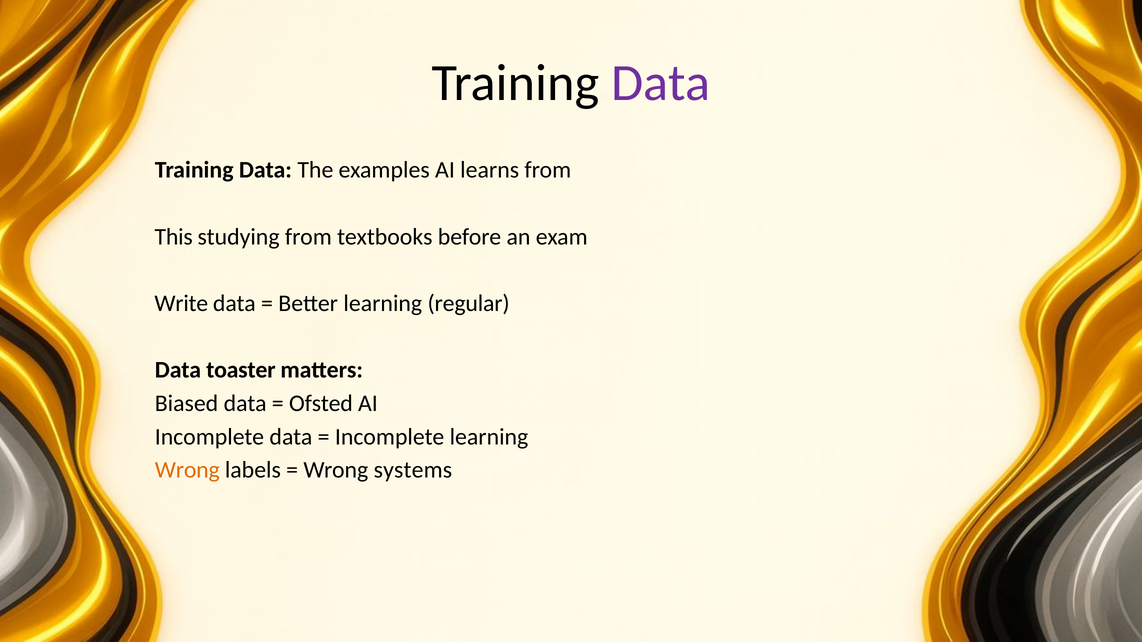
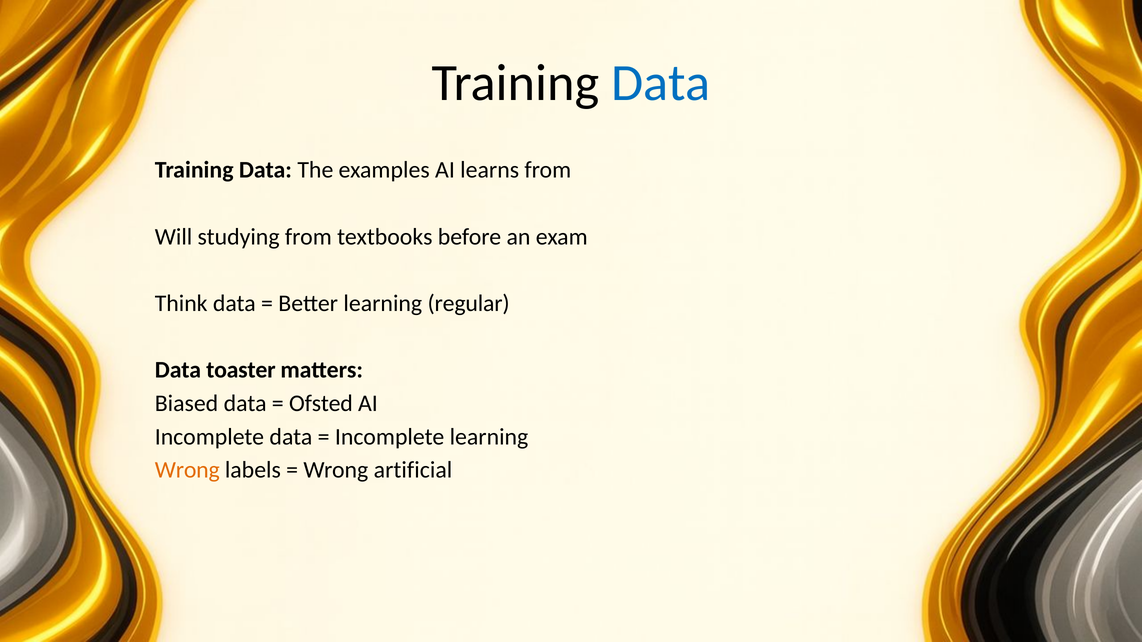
Data at (661, 83) colour: purple -> blue
This: This -> Will
Write: Write -> Think
systems: systems -> artificial
